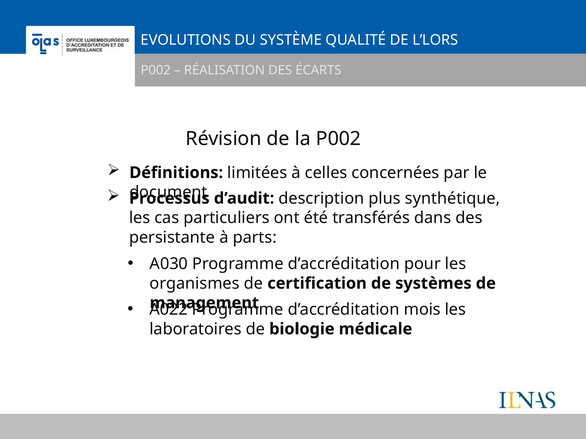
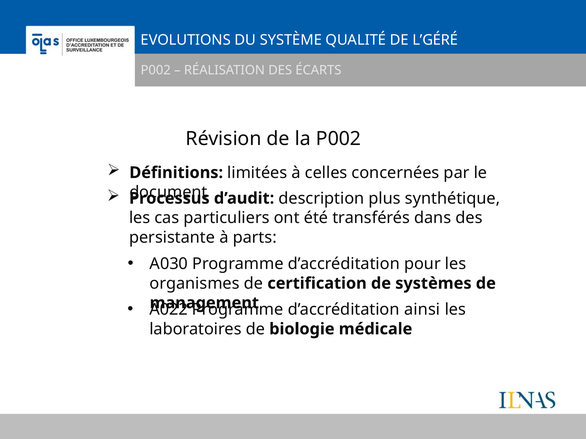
L’LORS: L’LORS -> L’GÉRÉ
mois: mois -> ainsi
